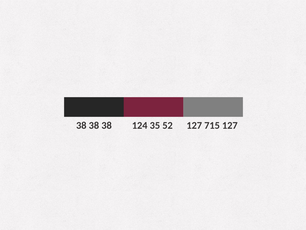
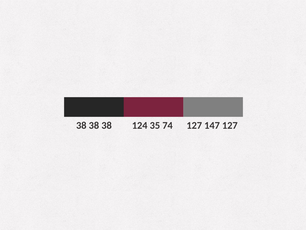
52: 52 -> 74
715: 715 -> 147
